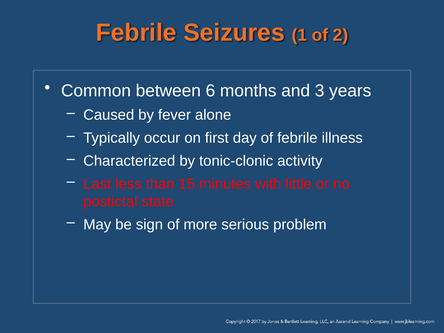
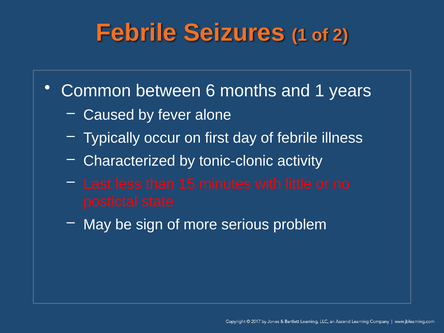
and 3: 3 -> 1
